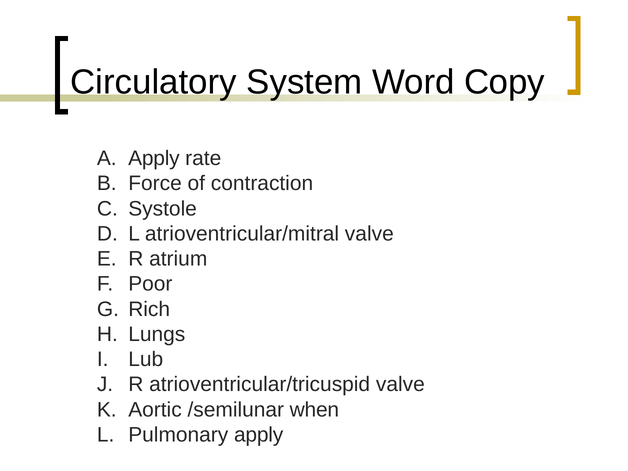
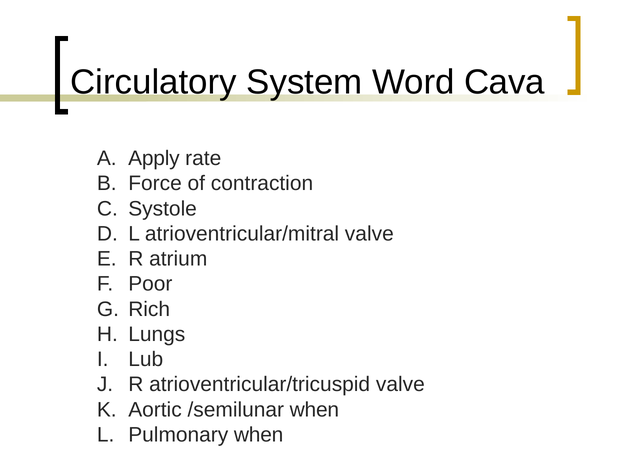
Copy: Copy -> Cava
Pulmonary apply: apply -> when
